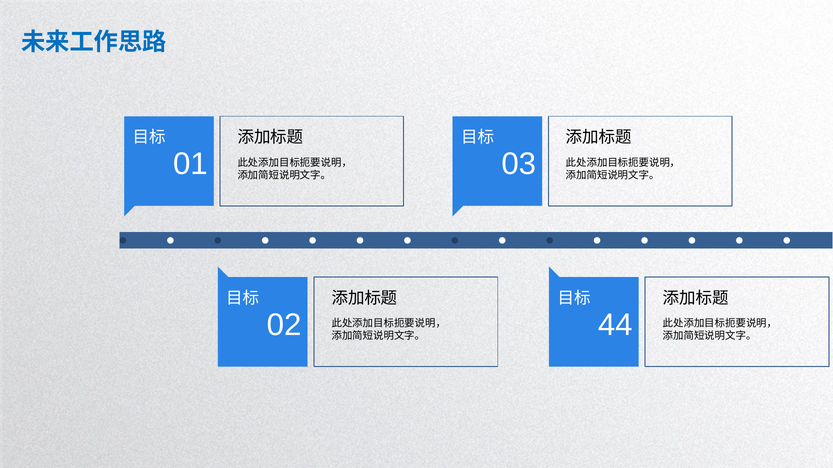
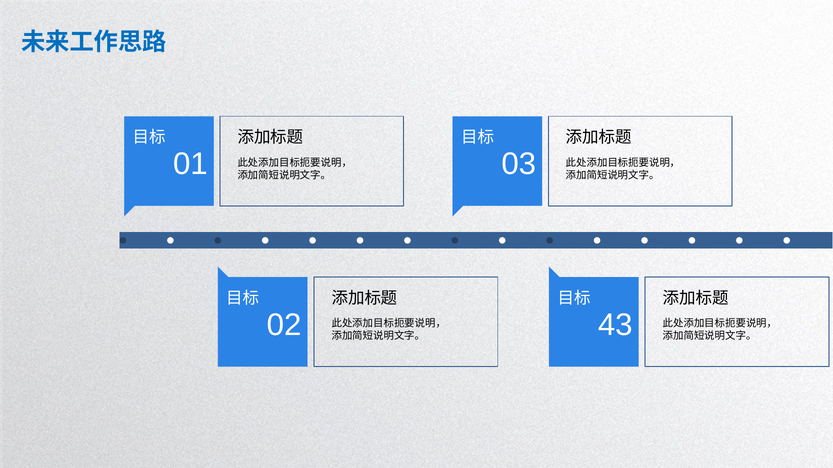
44: 44 -> 43
